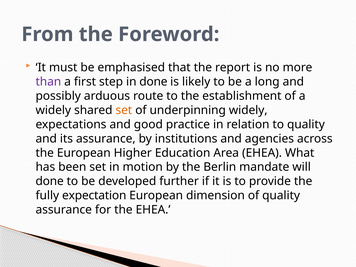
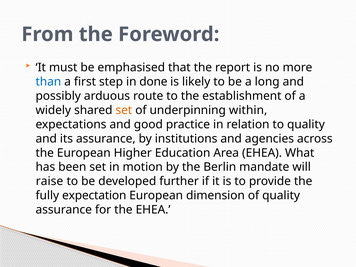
than colour: purple -> blue
underpinning widely: widely -> within
done at (50, 181): done -> raise
